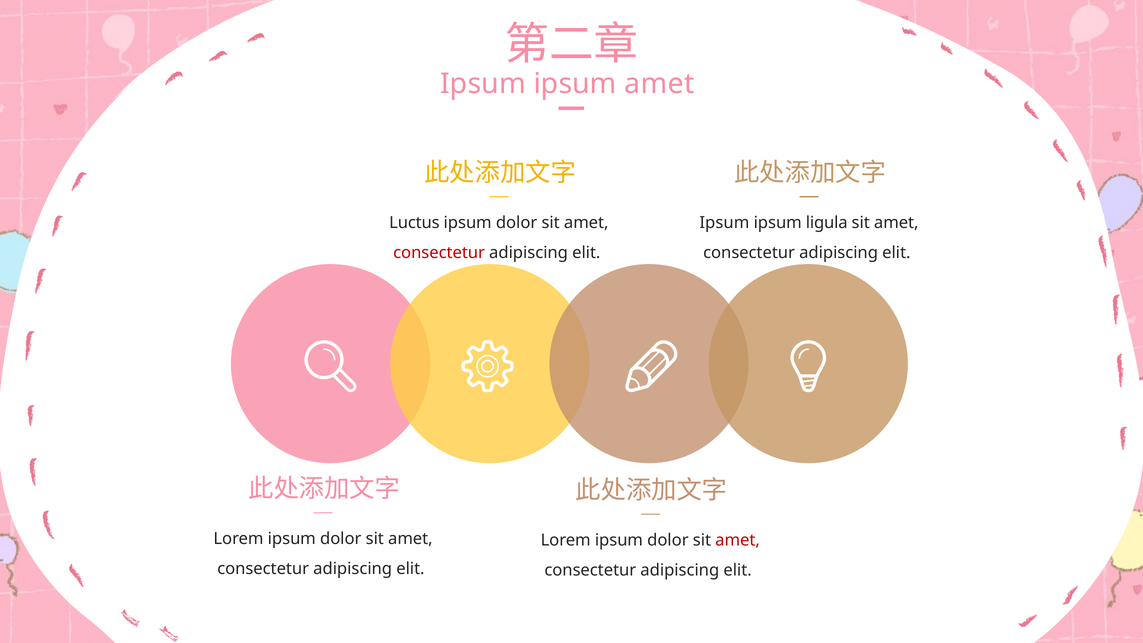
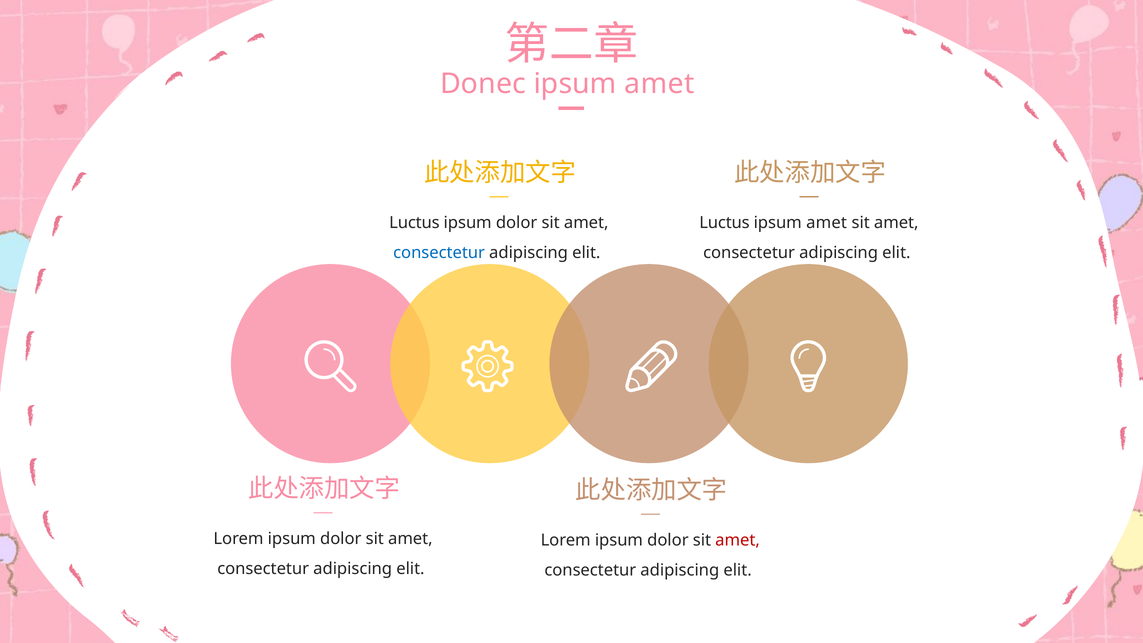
Ipsum at (483, 84): Ipsum -> Donec
Ipsum at (724, 223): Ipsum -> Luctus
ligula at (827, 223): ligula -> amet
consectetur at (439, 253) colour: red -> blue
